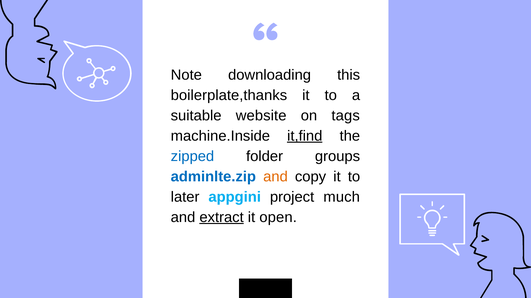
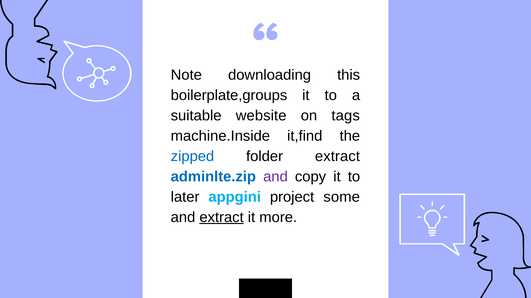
boilerplate,thanks: boilerplate,thanks -> boilerplate,groups
it,find underline: present -> none
folder groups: groups -> extract
and at (276, 177) colour: orange -> purple
much: much -> some
open: open -> more
